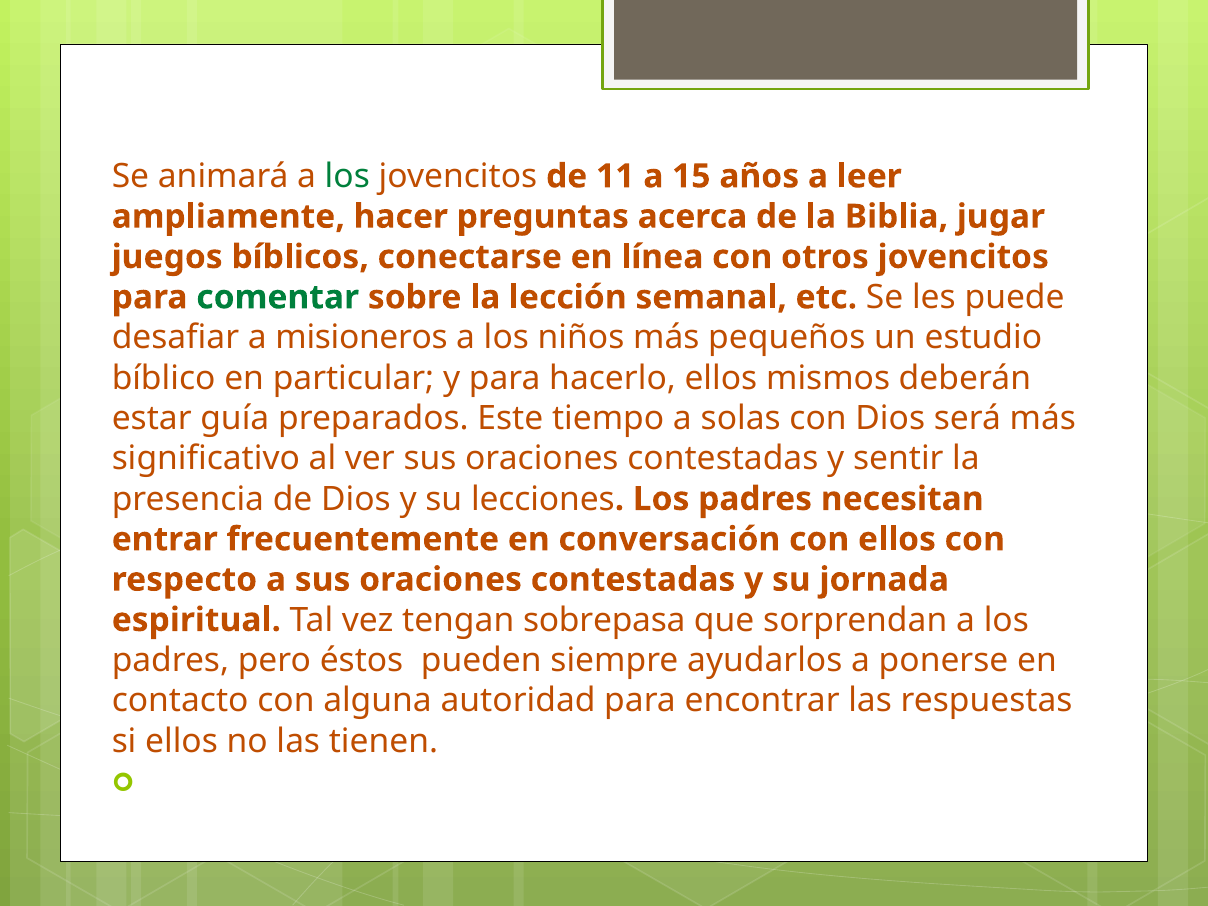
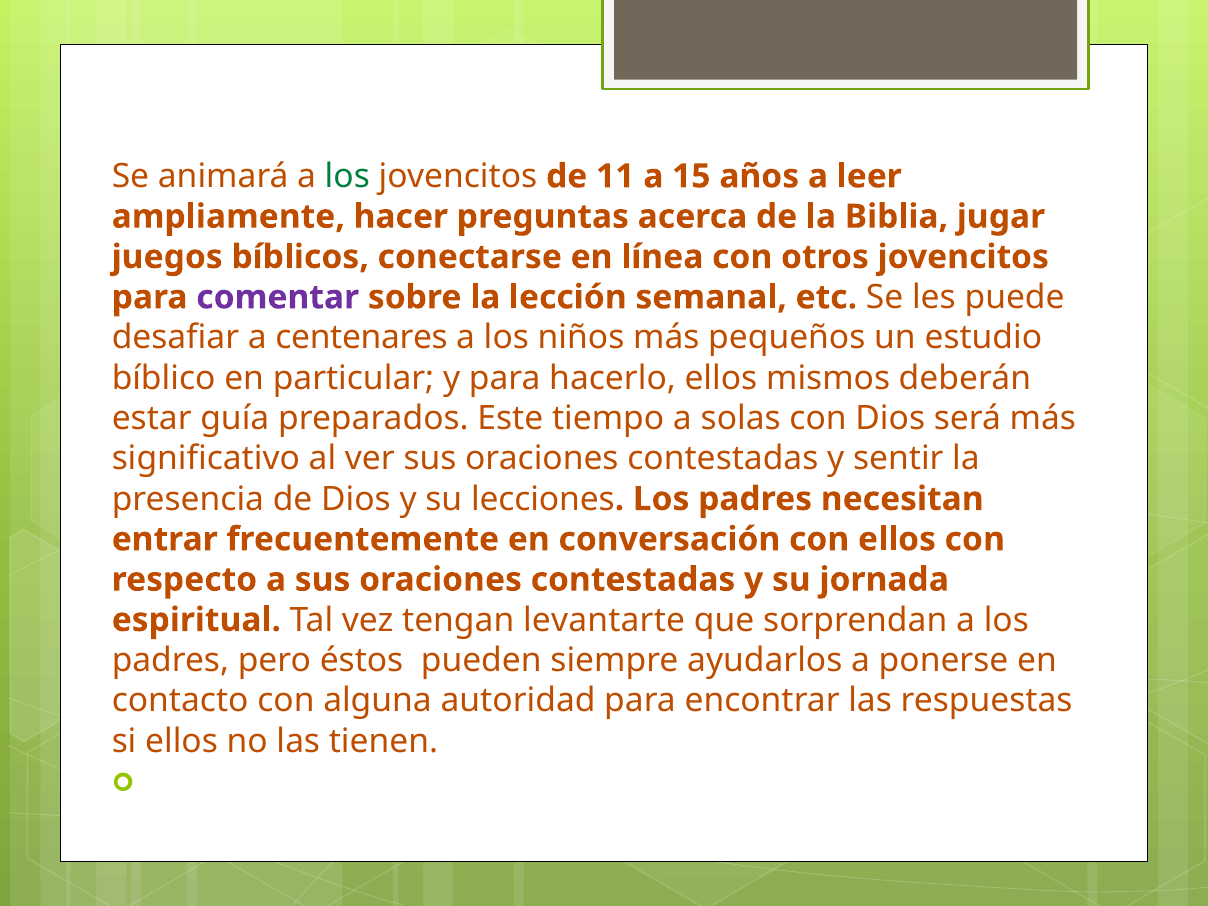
comentar colour: green -> purple
misioneros: misioneros -> centenares
sobrepasa: sobrepasa -> levantarte
